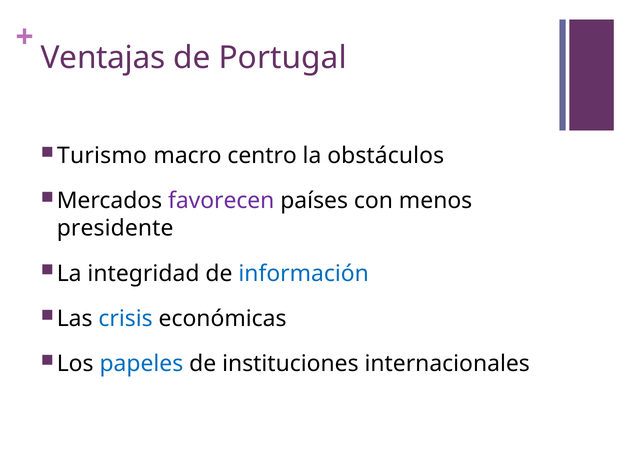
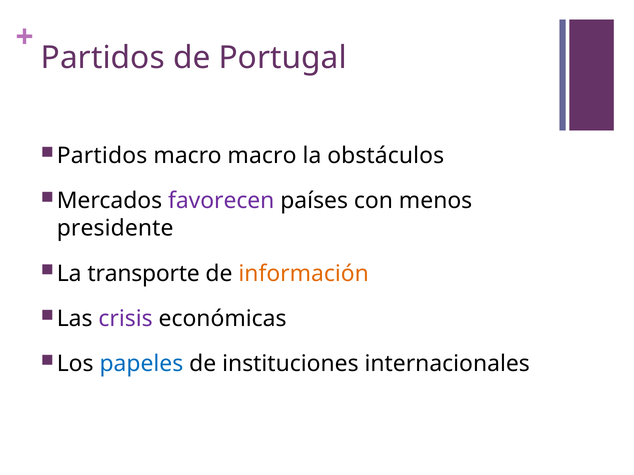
Ventajas at (103, 58): Ventajas -> Partidos
Turismo at (102, 156): Turismo -> Partidos
macro centro: centro -> macro
integridad: integridad -> transporte
información colour: blue -> orange
crisis colour: blue -> purple
